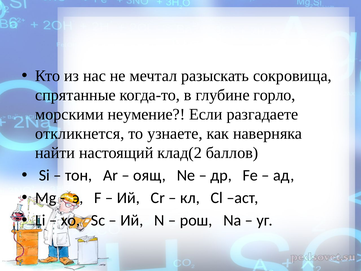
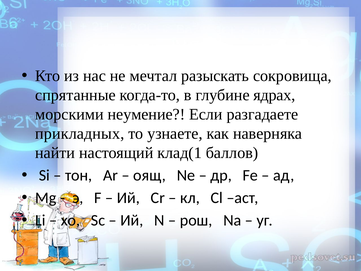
горло: горло -> ядрах
откликнется: откликнется -> прикладных
клад(2: клад(2 -> клад(1
